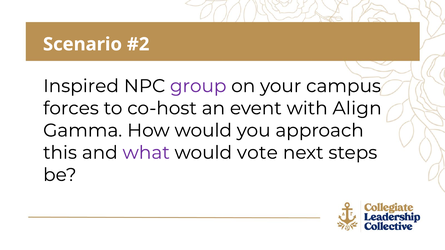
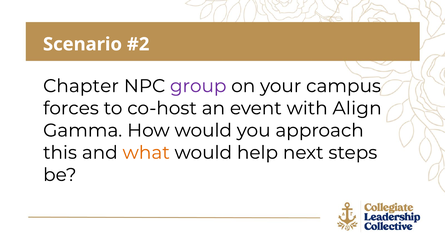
Inspired: Inspired -> Chapter
what colour: purple -> orange
vote: vote -> help
